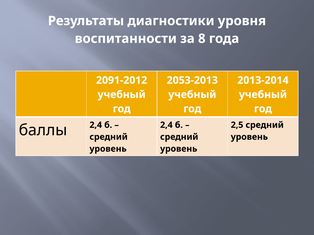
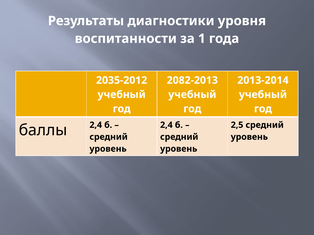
8: 8 -> 1
2091-2012: 2091-2012 -> 2035-2012
2053-2013: 2053-2013 -> 2082-2013
